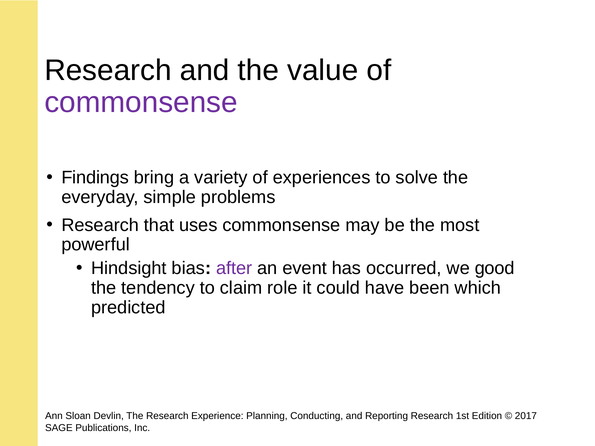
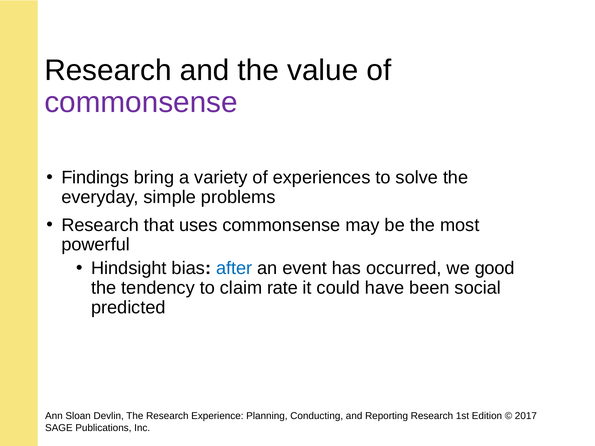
after colour: purple -> blue
role: role -> rate
which: which -> social
